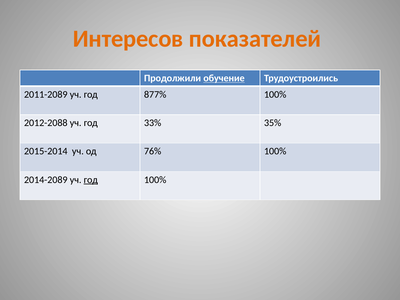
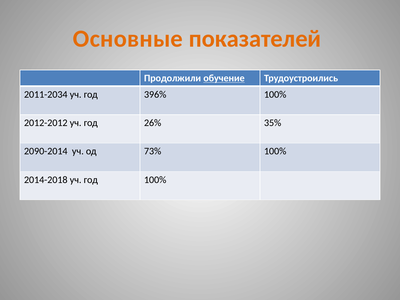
Интересов: Интересов -> Основные
2011-2089: 2011-2089 -> 2011-2034
877%: 877% -> 396%
2012-2088: 2012-2088 -> 2012-2012
33%: 33% -> 26%
2015-2014: 2015-2014 -> 2090-2014
76%: 76% -> 73%
2014-2089: 2014-2089 -> 2014-2018
год at (91, 180) underline: present -> none
